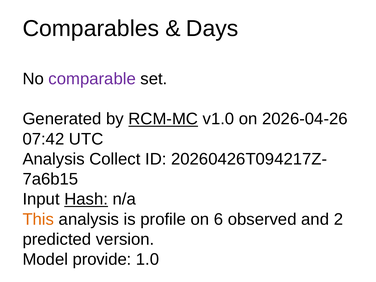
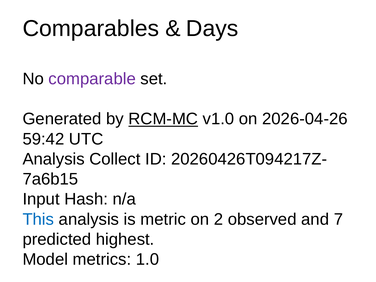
07:42: 07:42 -> 59:42
Hash underline: present -> none
This colour: orange -> blue
profile: profile -> metric
6: 6 -> 2
2: 2 -> 7
version: version -> highest
provide: provide -> metrics
